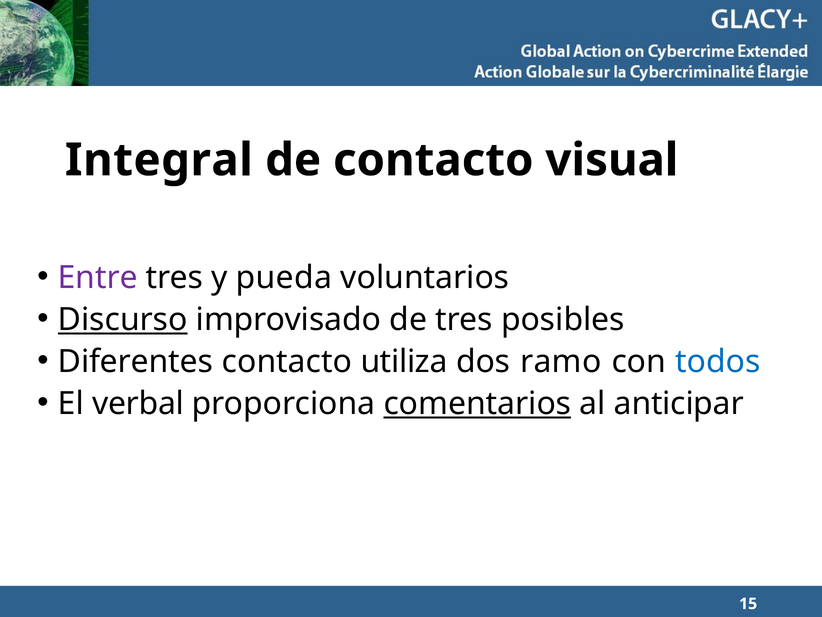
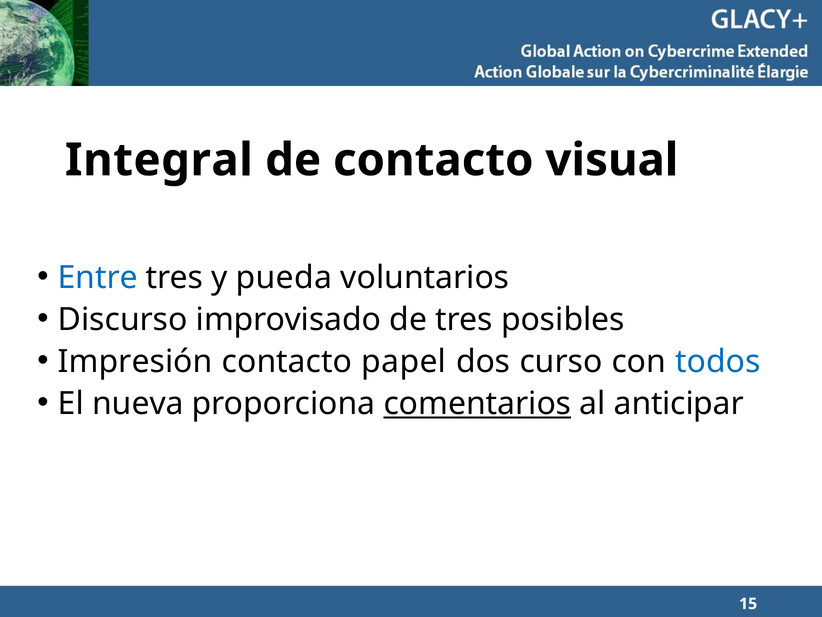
Entre colour: purple -> blue
Discurso underline: present -> none
Diferentes: Diferentes -> Impresión
utiliza: utiliza -> papel
ramo: ramo -> curso
verbal: verbal -> nueva
